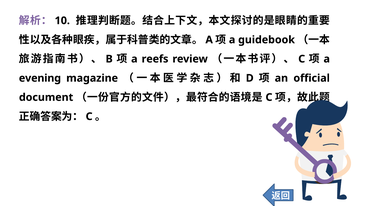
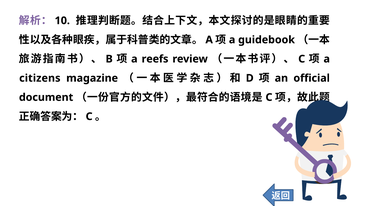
evening: evening -> citizens
